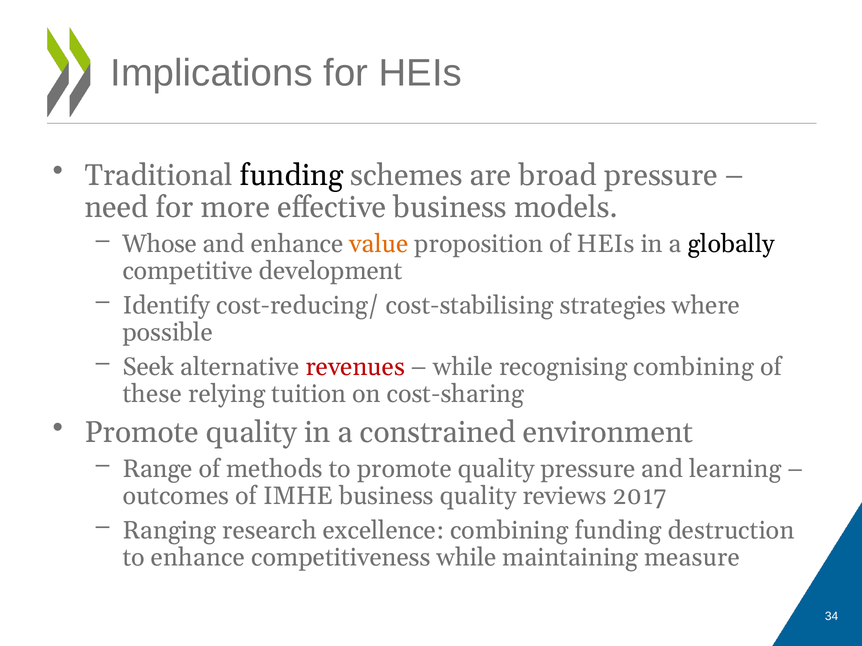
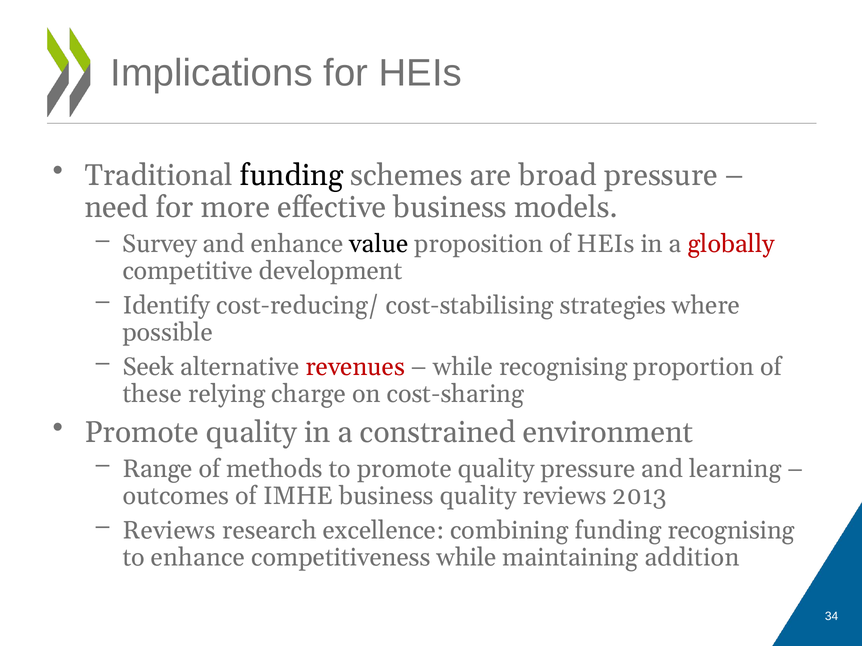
Whose: Whose -> Survey
value colour: orange -> black
globally colour: black -> red
recognising combining: combining -> proportion
tuition: tuition -> charge
2017: 2017 -> 2013
Ranging at (169, 531): Ranging -> Reviews
funding destruction: destruction -> recognising
measure: measure -> addition
